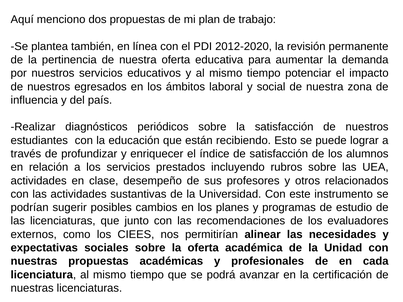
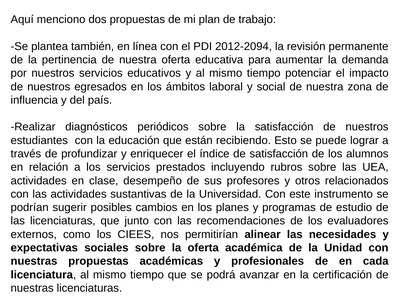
2012-2020: 2012-2020 -> 2012-2094
